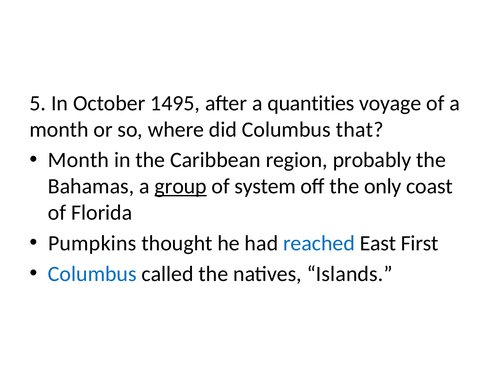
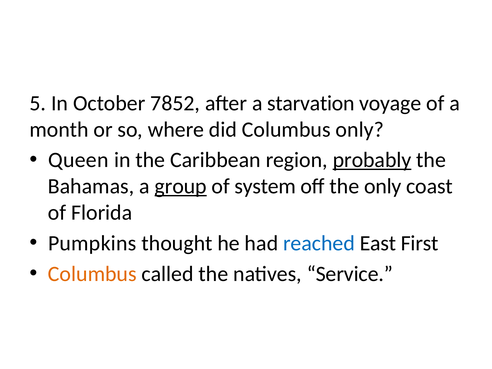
1495: 1495 -> 7852
quantities: quantities -> starvation
Columbus that: that -> only
Month at (78, 160): Month -> Queen
probably underline: none -> present
Columbus at (92, 274) colour: blue -> orange
Islands: Islands -> Service
